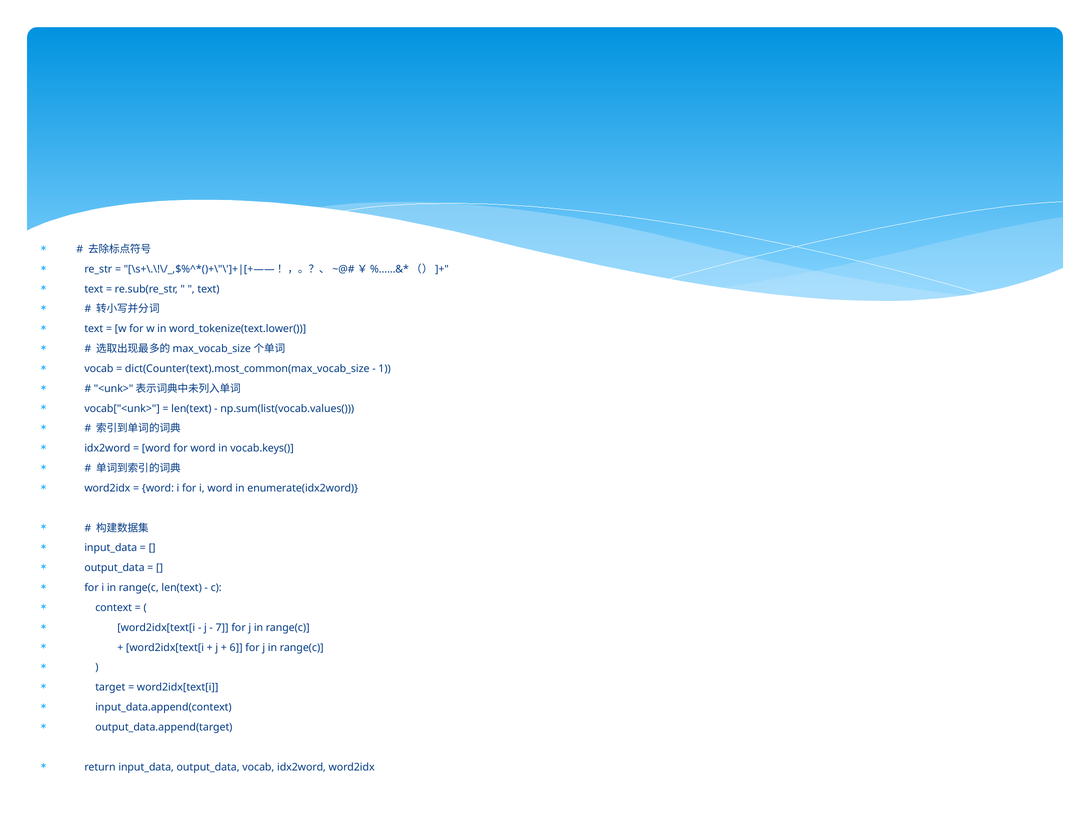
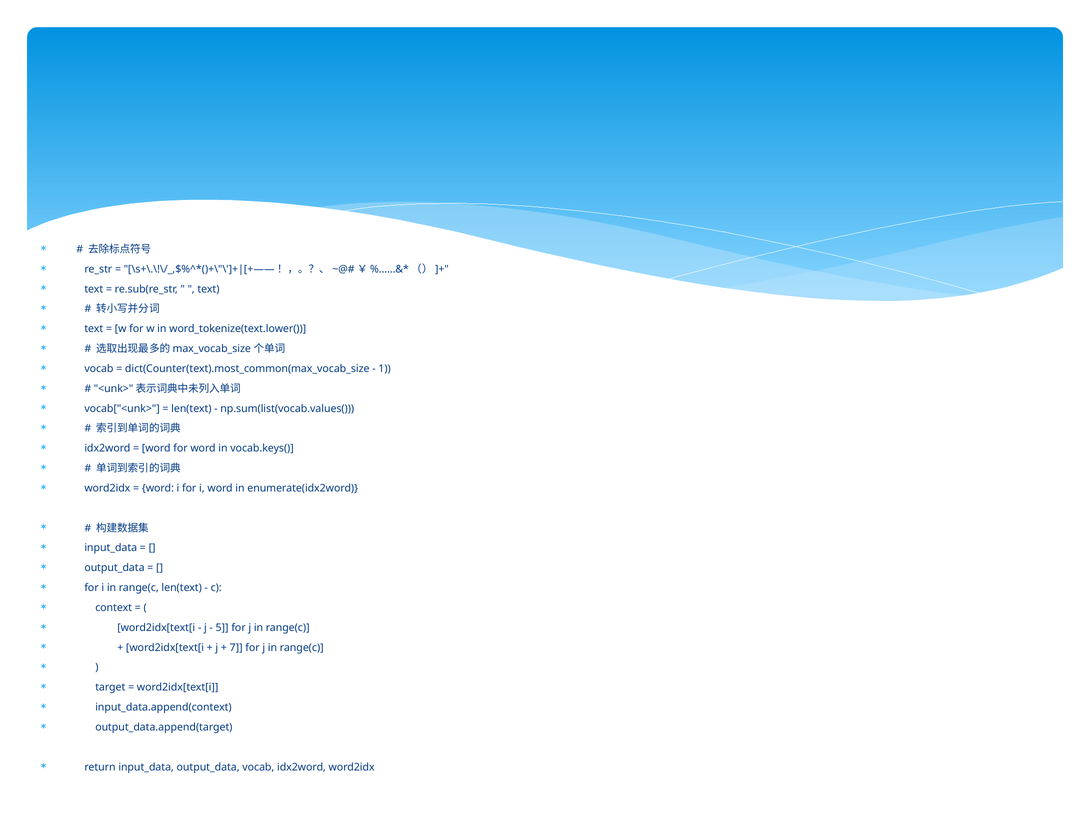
7: 7 -> 5
6: 6 -> 7
